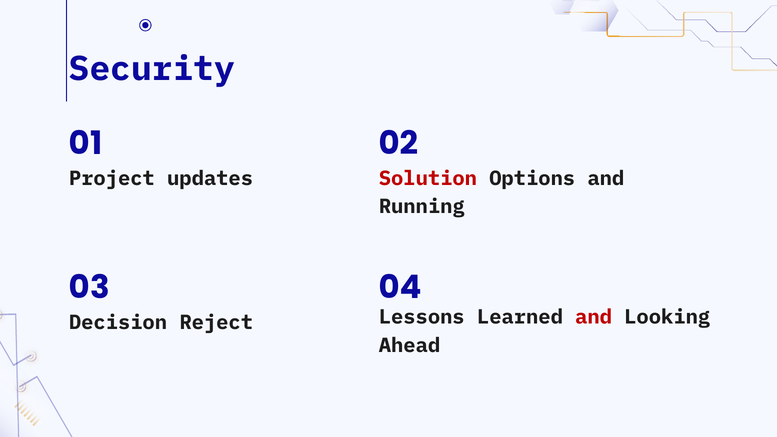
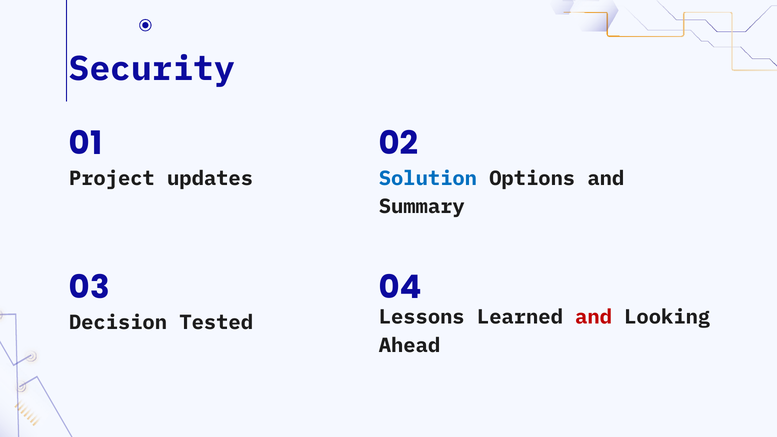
Solution colour: red -> blue
Running: Running -> Summary
Reject: Reject -> Tested
